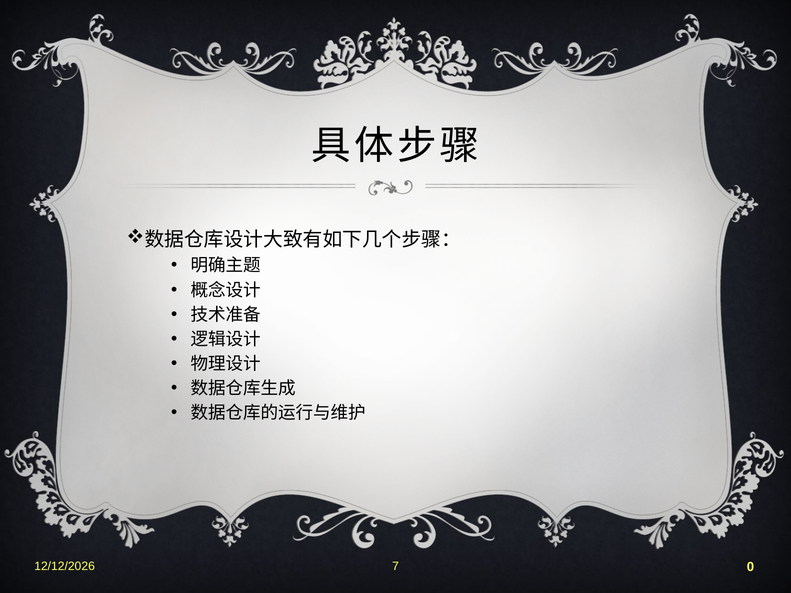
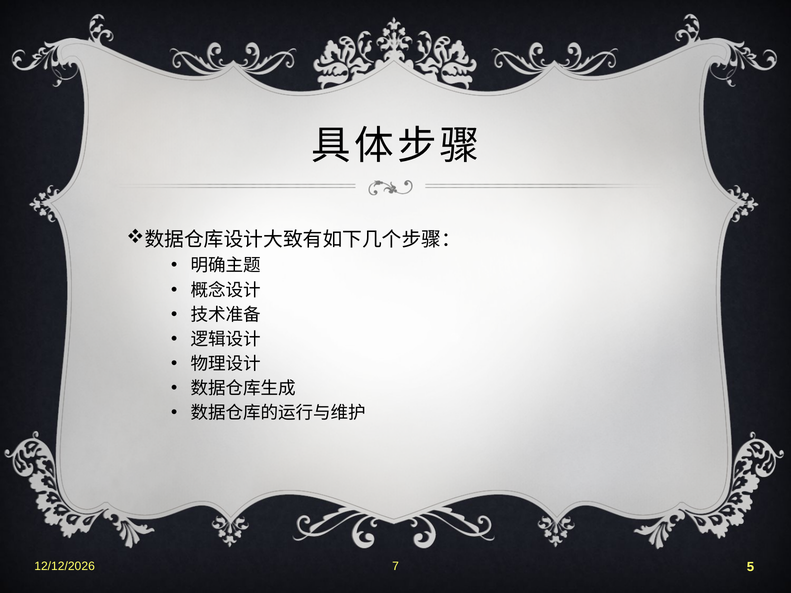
0: 0 -> 5
